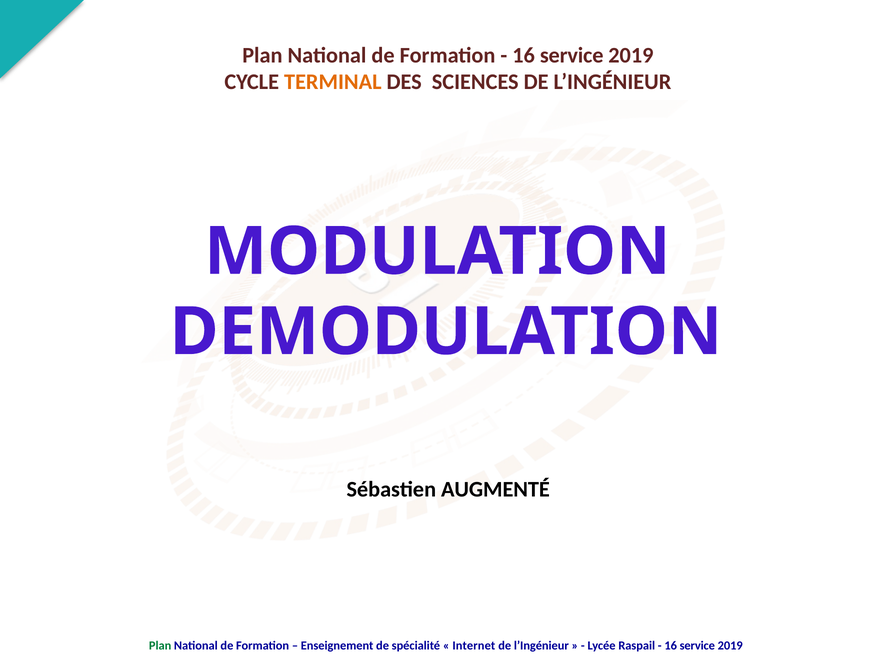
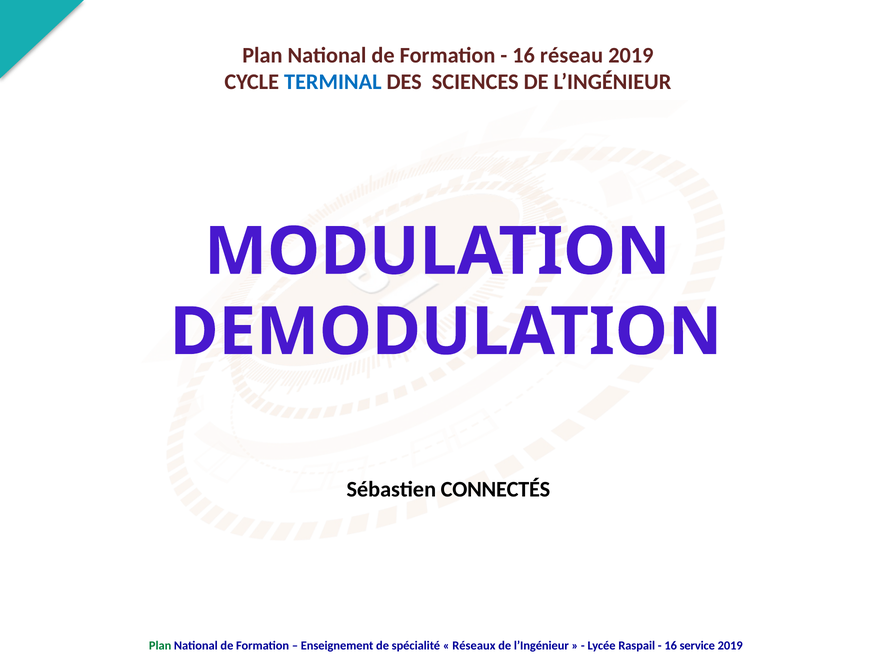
service at (572, 55): service -> réseau
TERMINAL colour: orange -> blue
AUGMENTÉ: AUGMENTÉ -> CONNECTÉS
Internet: Internet -> Réseaux
